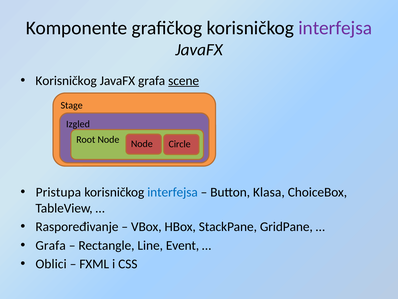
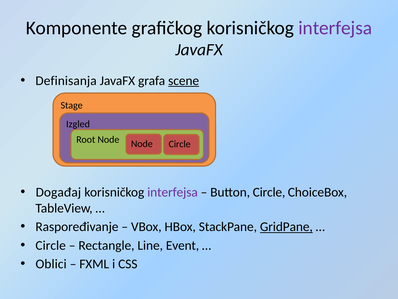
Korisničkog at (66, 81): Korisničkog -> Definisanja
Pristupa: Pristupa -> Događaj
interfejsa at (173, 192) colour: blue -> purple
Button Klasa: Klasa -> Circle
GridPane underline: none -> present
Grafa at (51, 245): Grafa -> Circle
